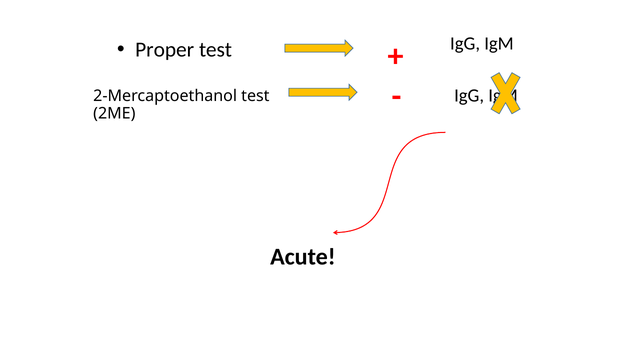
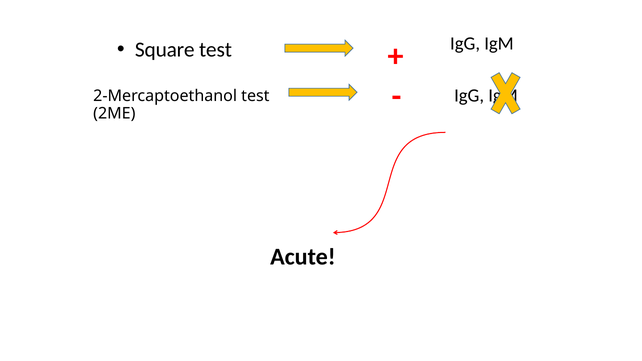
Proper: Proper -> Square
